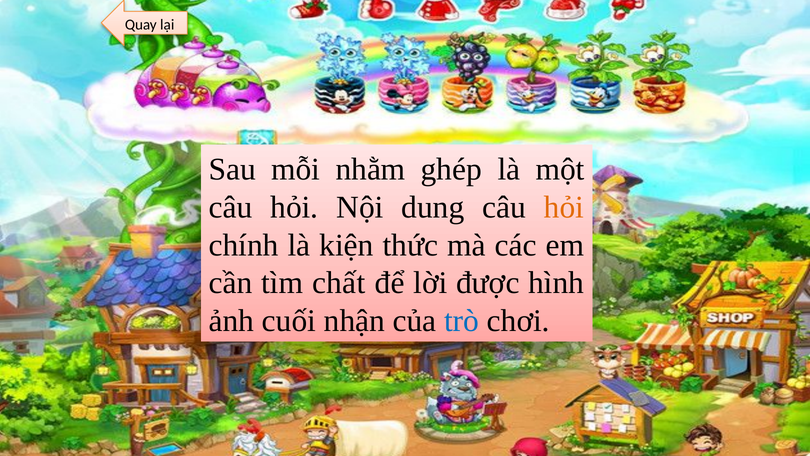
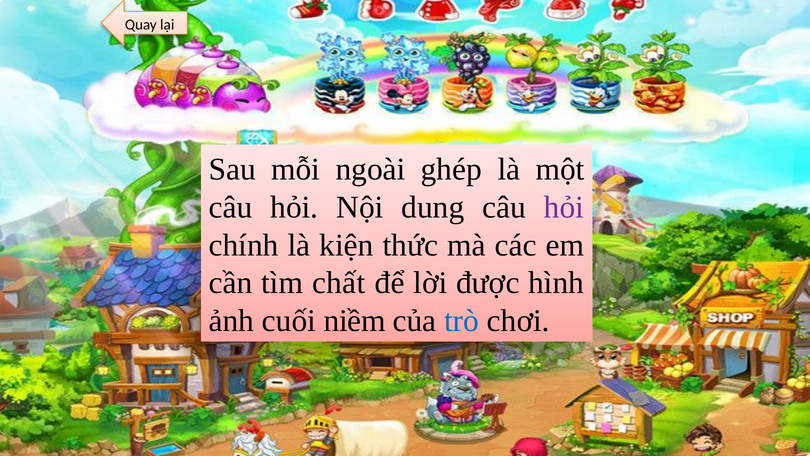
nhằm: nhằm -> ngoài
hỏi at (564, 207) colour: orange -> purple
nhận: nhận -> niềm
